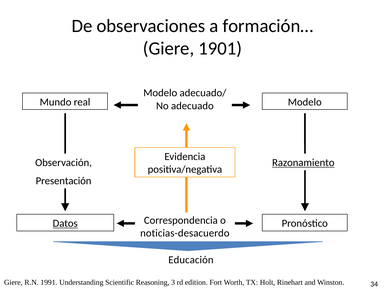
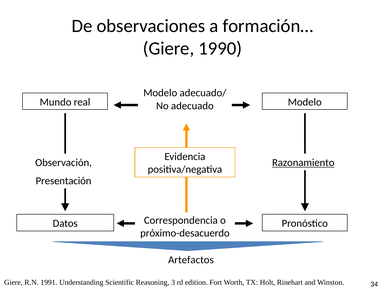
1901: 1901 -> 1990
Datos underline: present -> none
noticias-desacuerdo: noticias-desacuerdo -> próximo-desacuerdo
Educación: Educación -> Artefactos
